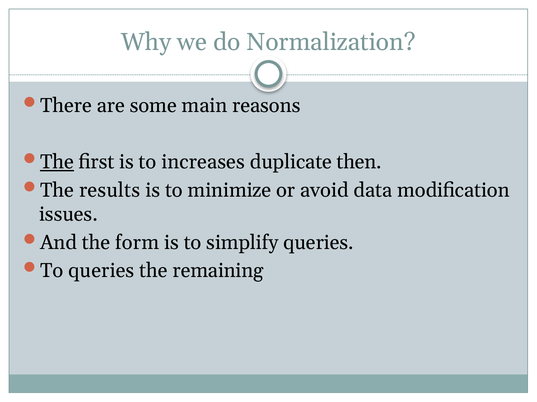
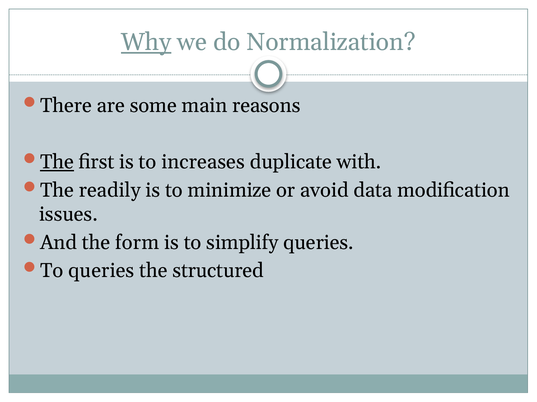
Why underline: none -> present
then: then -> with
results: results -> readily
remaining: remaining -> structured
